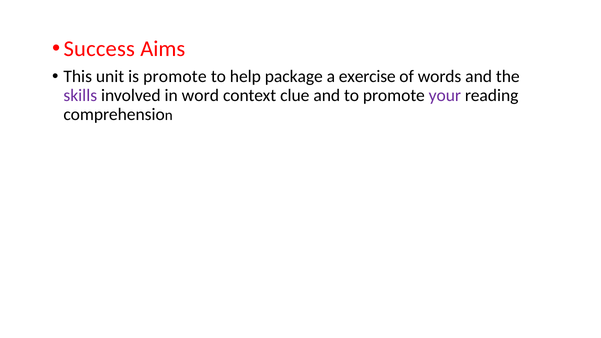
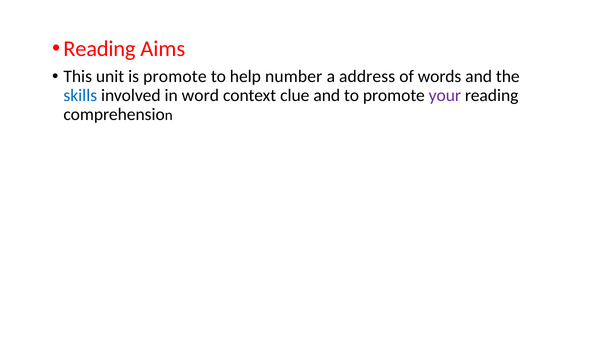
Success at (99, 49): Success -> Reading
package: package -> number
exercise: exercise -> address
skills colour: purple -> blue
